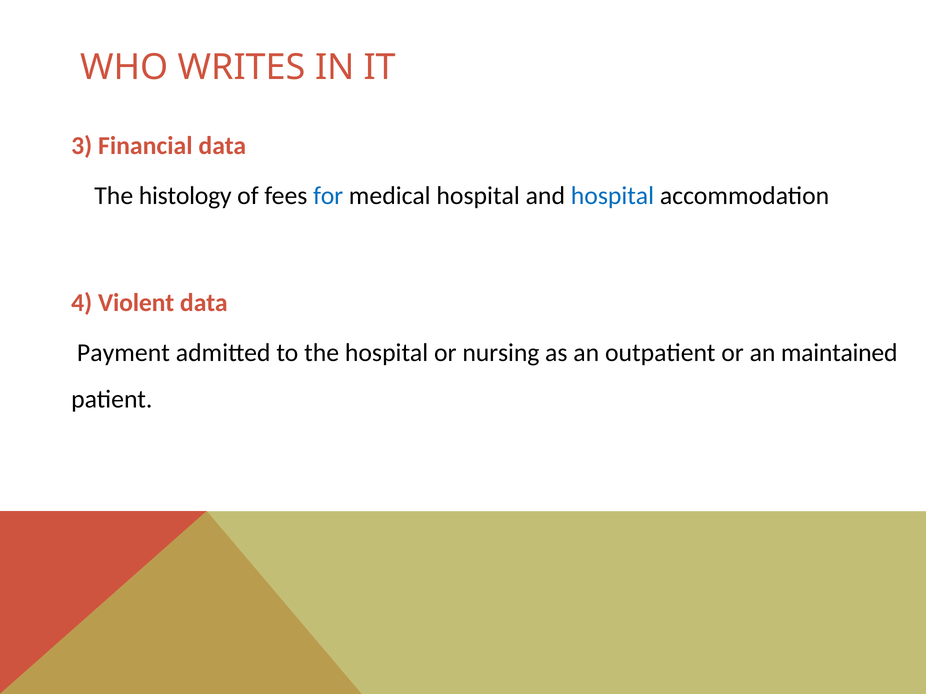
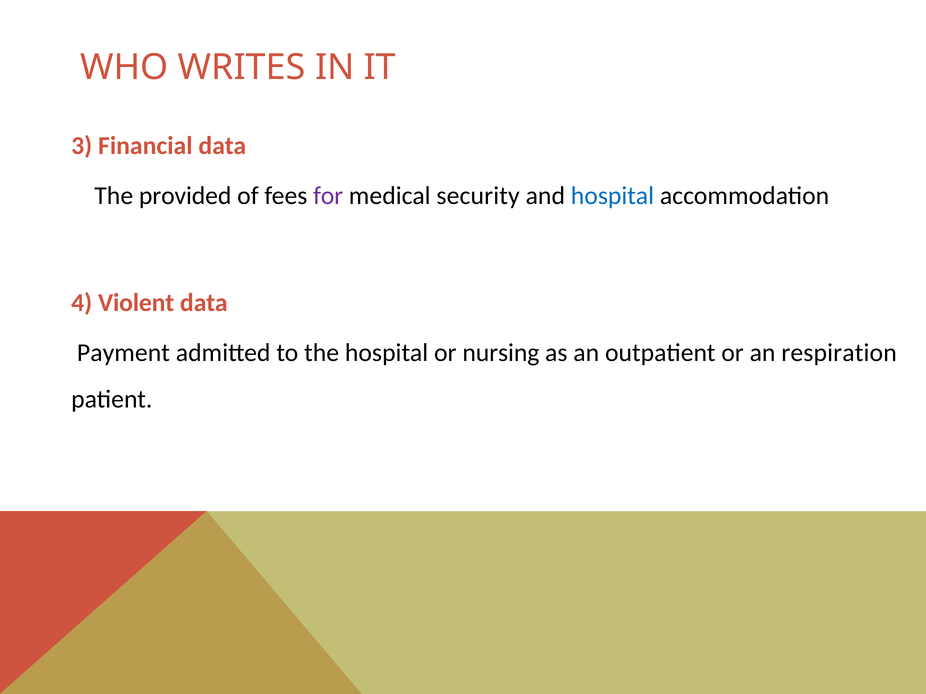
histology: histology -> provided
for colour: blue -> purple
medical hospital: hospital -> security
maintained: maintained -> respiration
